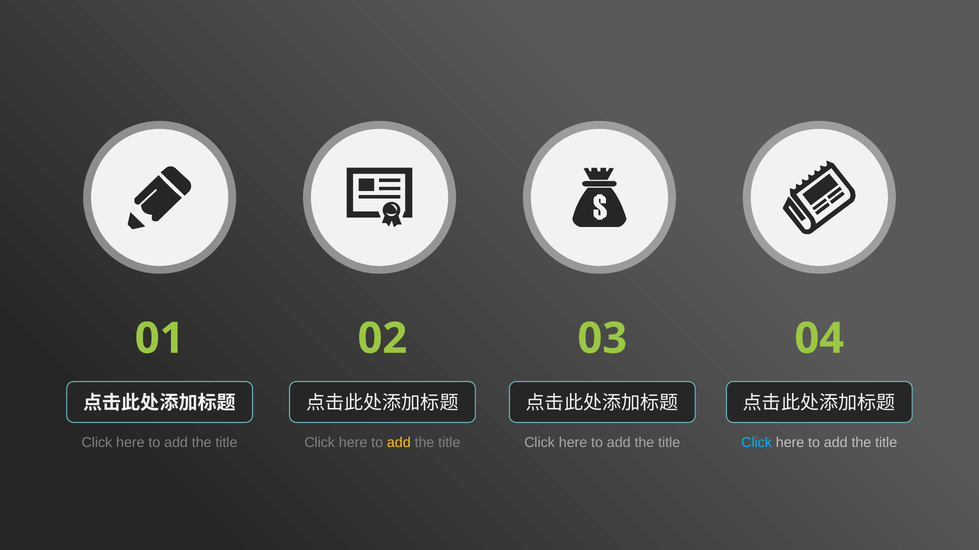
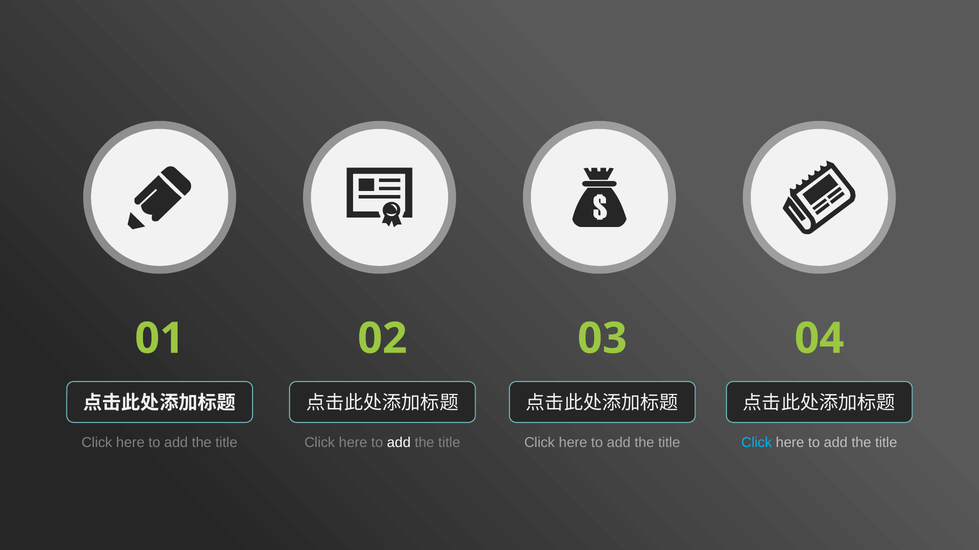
add at (399, 443) colour: yellow -> white
